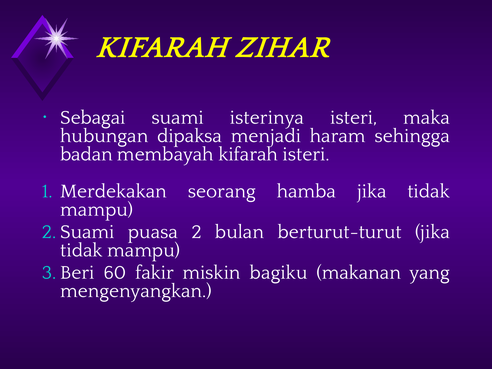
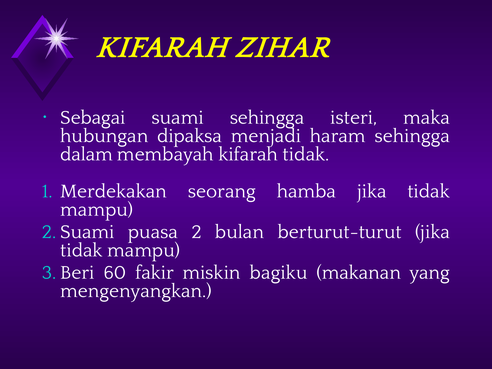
suami isterinya: isterinya -> sehingga
badan: badan -> dalam
kifarah isteri: isteri -> tidak
